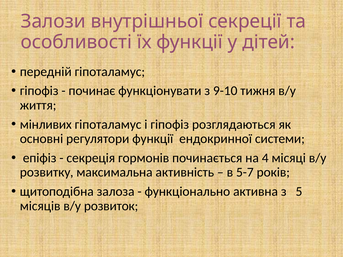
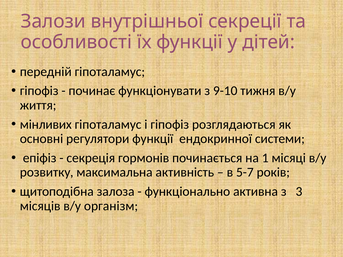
4: 4 -> 1
5: 5 -> 3
розвиток: розвиток -> оpганiзм
